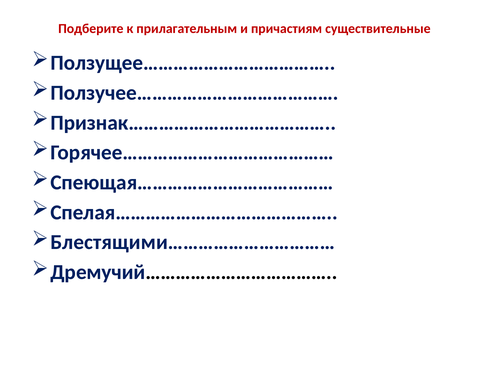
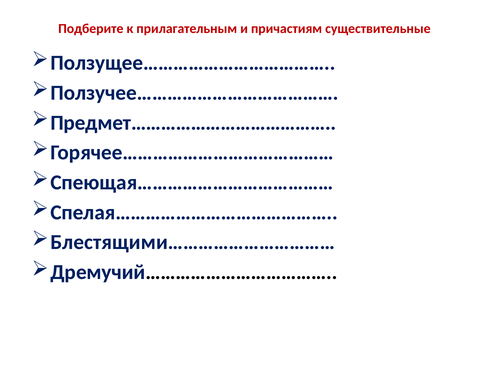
Признак…………………………………: Признак………………………………… -> Предмет…………………………………
